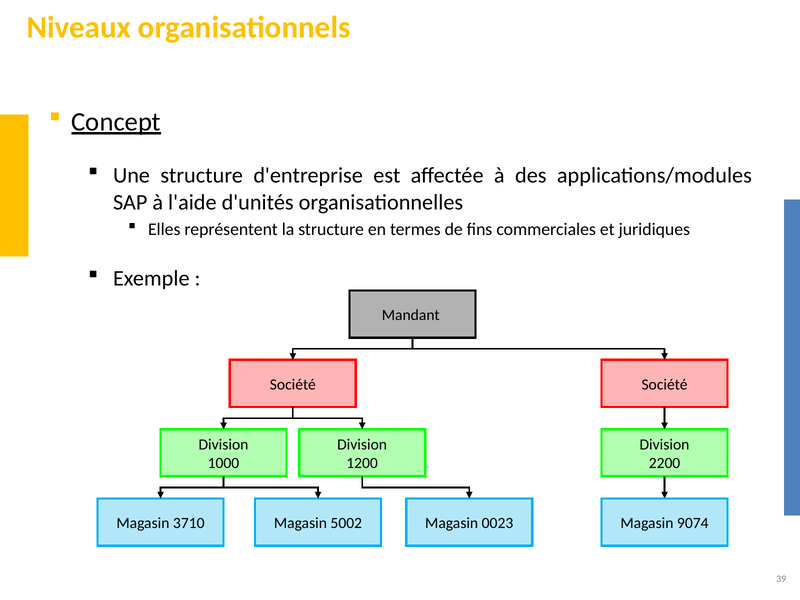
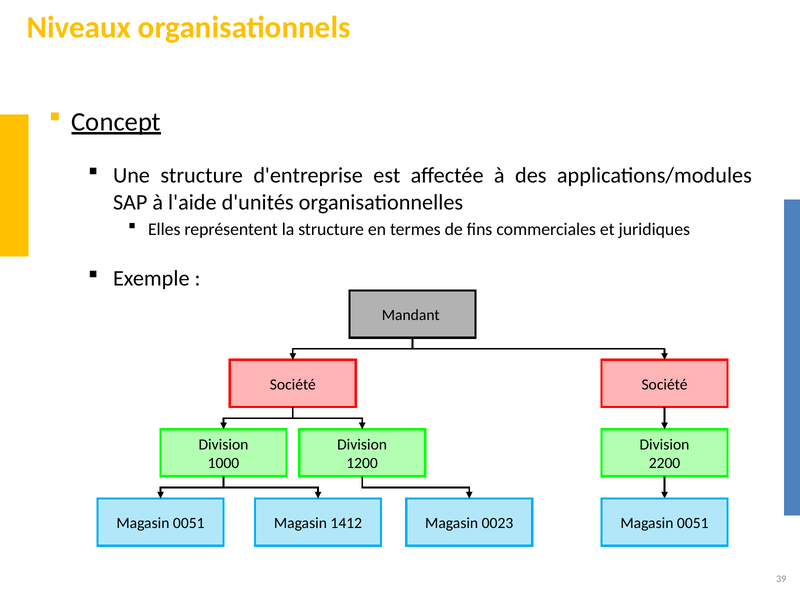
3710 at (189, 523): 3710 -> 0051
5002: 5002 -> 1412
9074 at (693, 523): 9074 -> 0051
